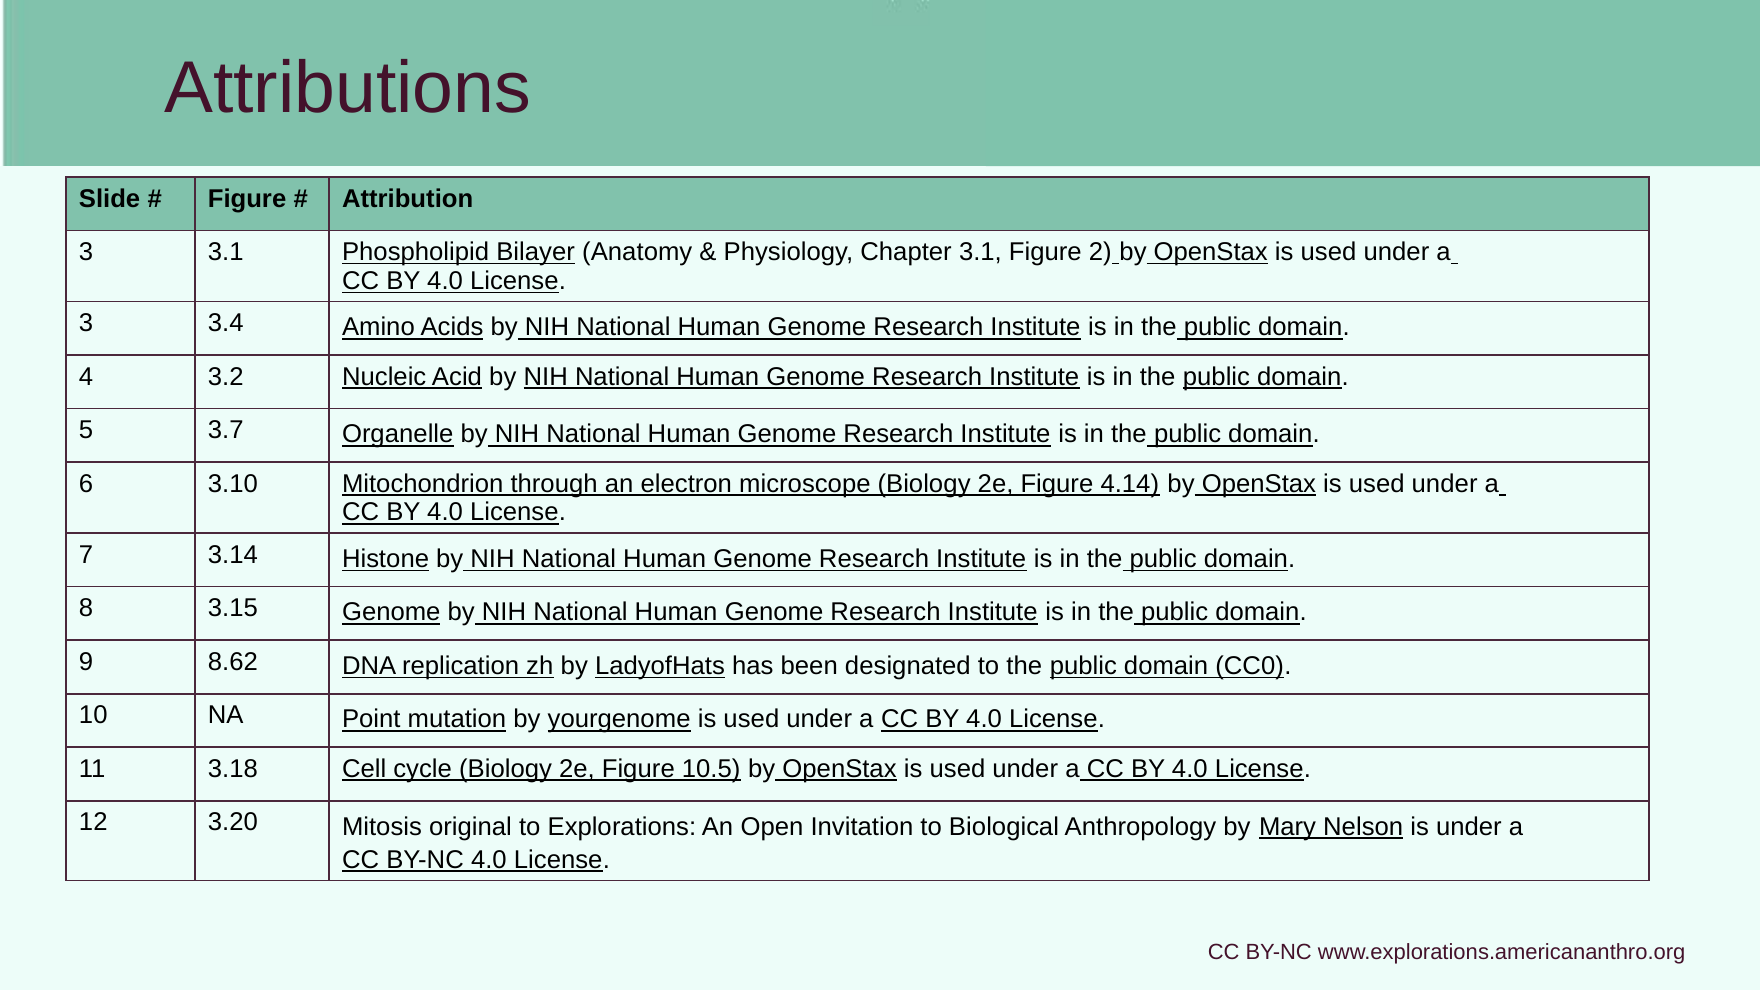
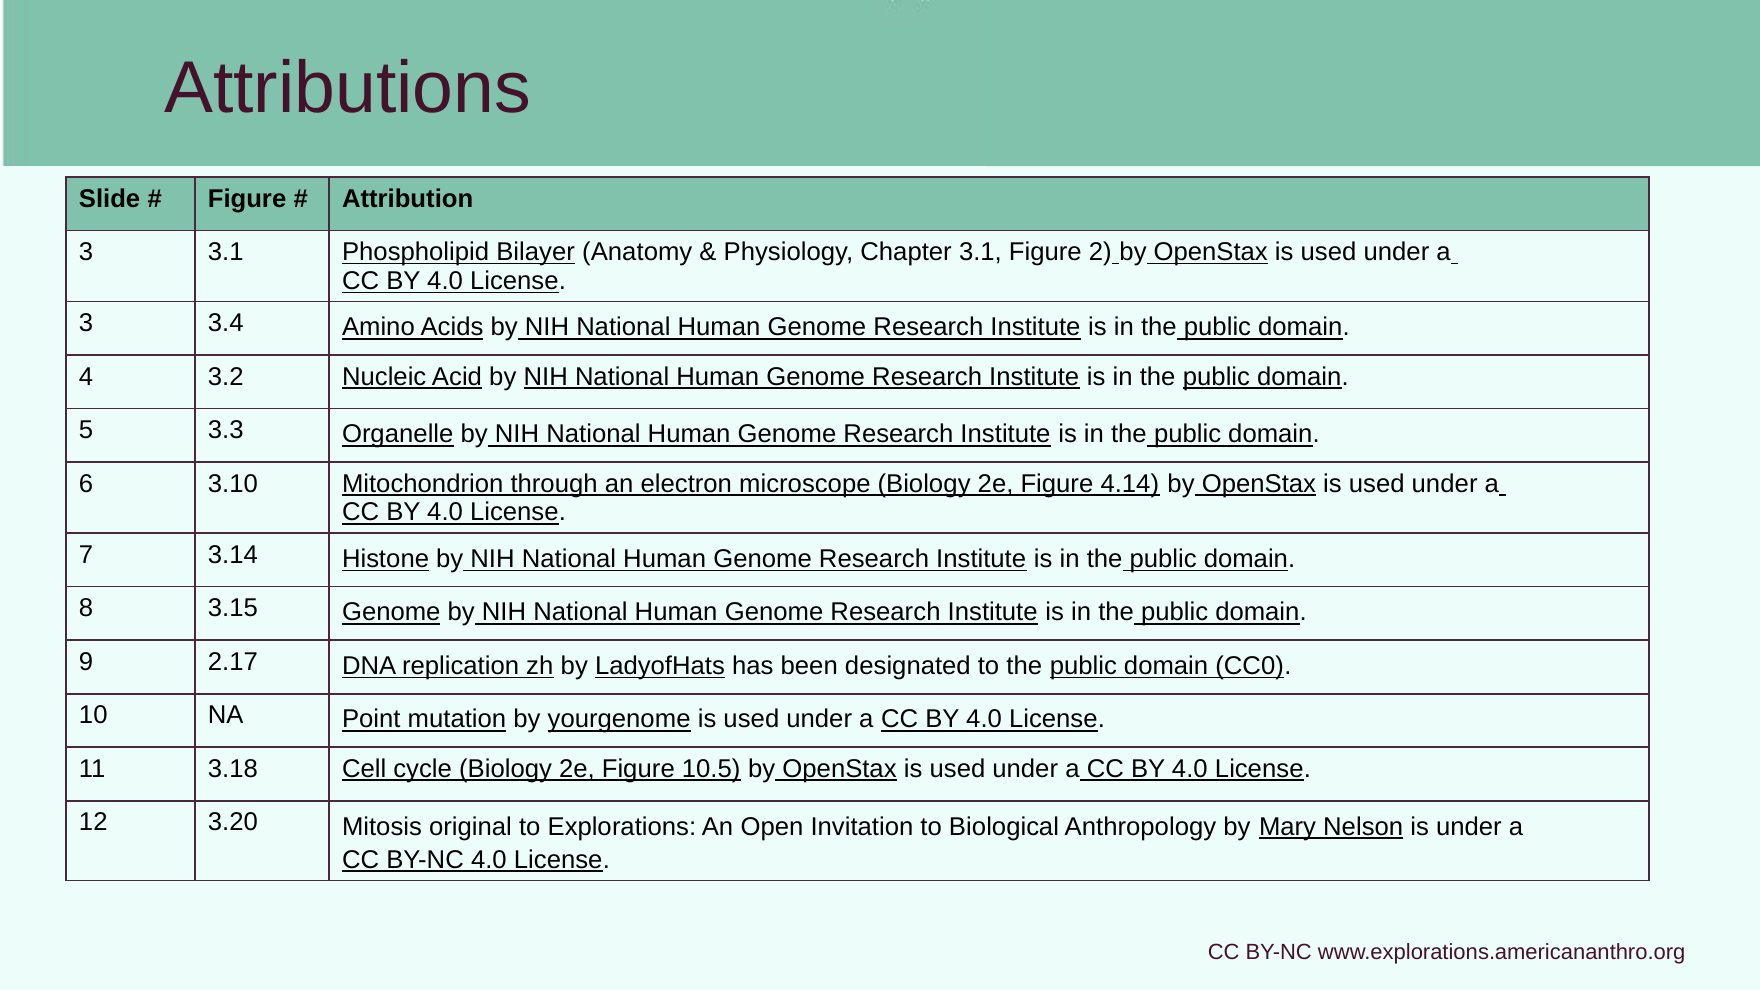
3.7: 3.7 -> 3.3
8.62: 8.62 -> 2.17
